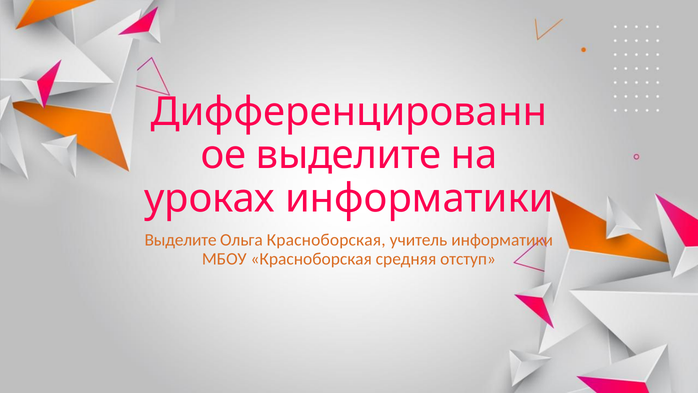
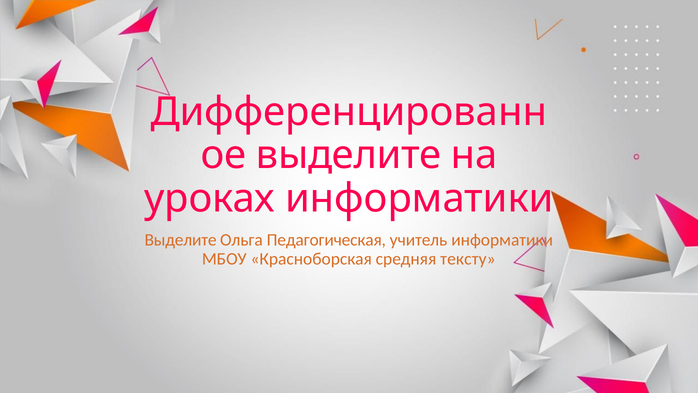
Ольга Красноборская: Красноборская -> Педагогическая
отступ: отступ -> тексту
